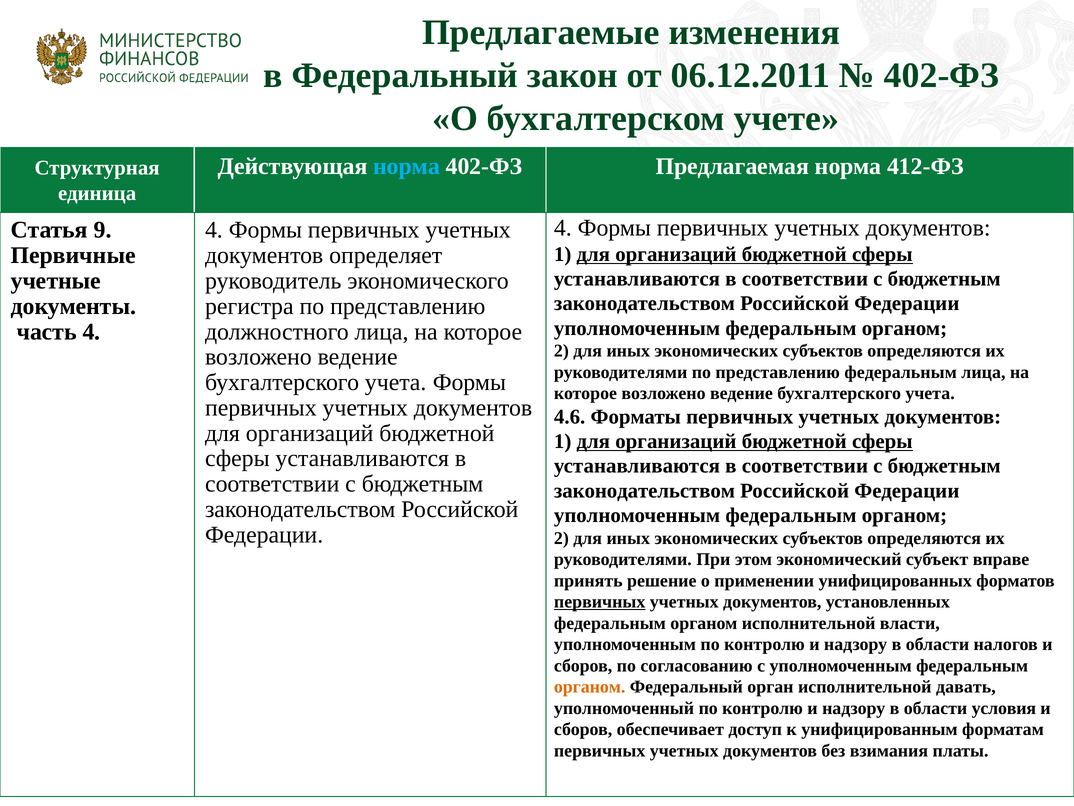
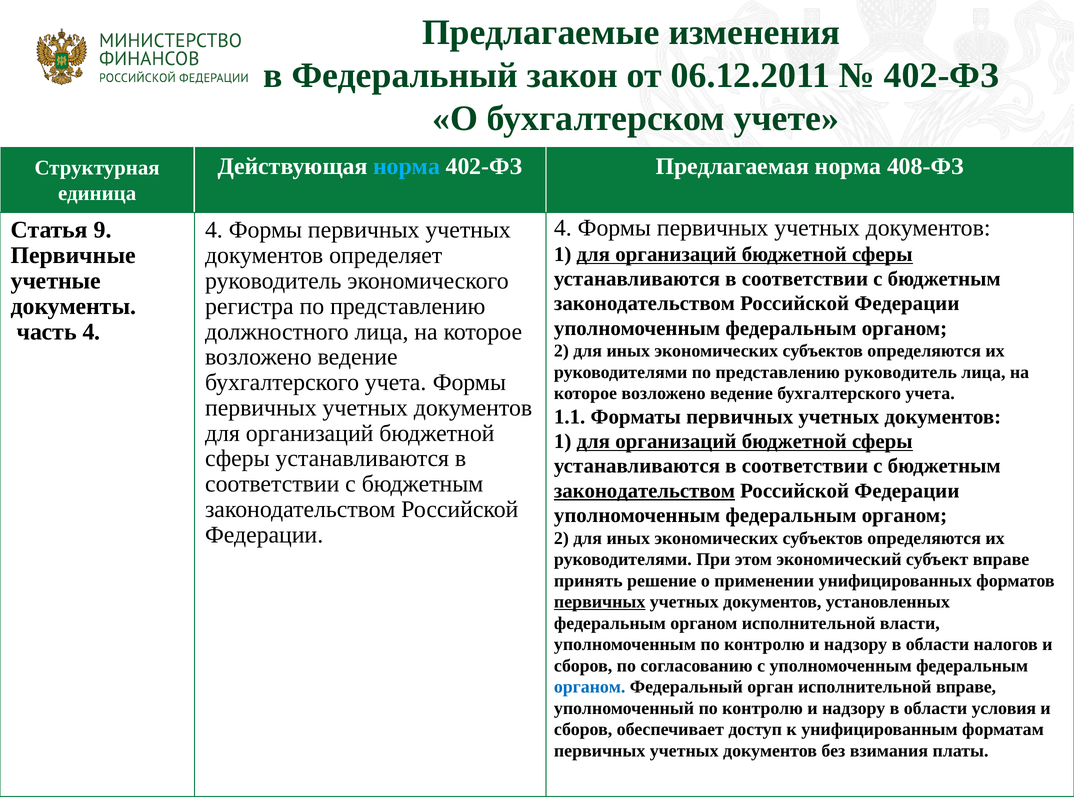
412-ФЗ: 412-ФЗ -> 408-ФЗ
представлению федеральным: федеральным -> руководитель
4.6: 4.6 -> 1.1
законодательством at (644, 490) underline: none -> present
органом at (590, 687) colour: orange -> blue
исполнительной давать: давать -> вправе
